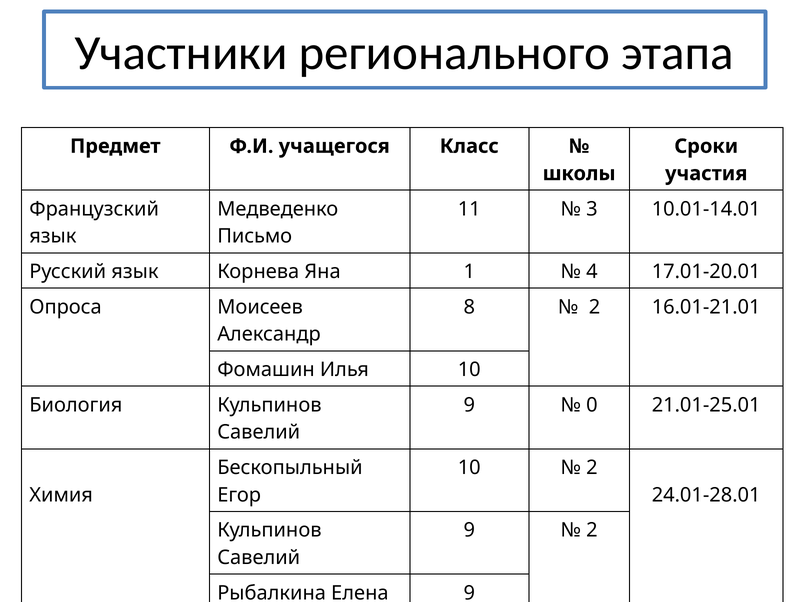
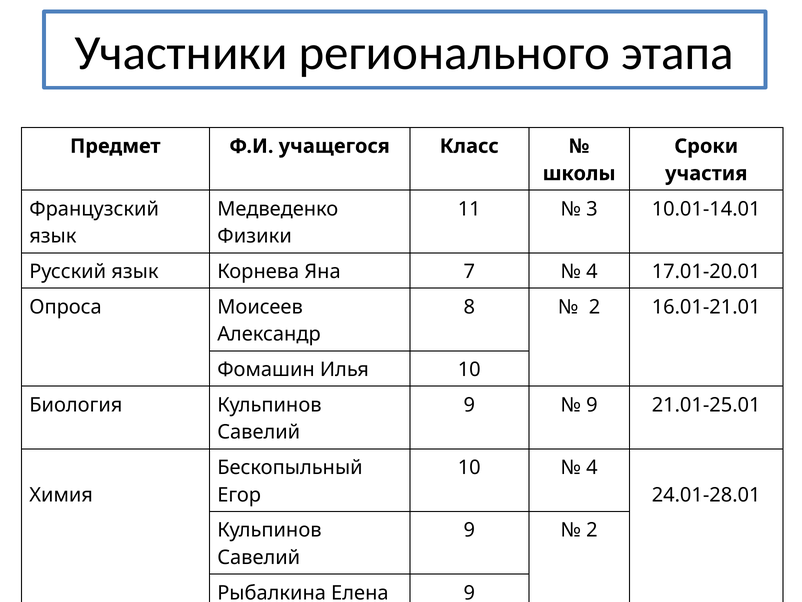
Письмо: Письмо -> Физики
1: 1 -> 7
0 at (592, 405): 0 -> 9
2 at (592, 467): 2 -> 4
